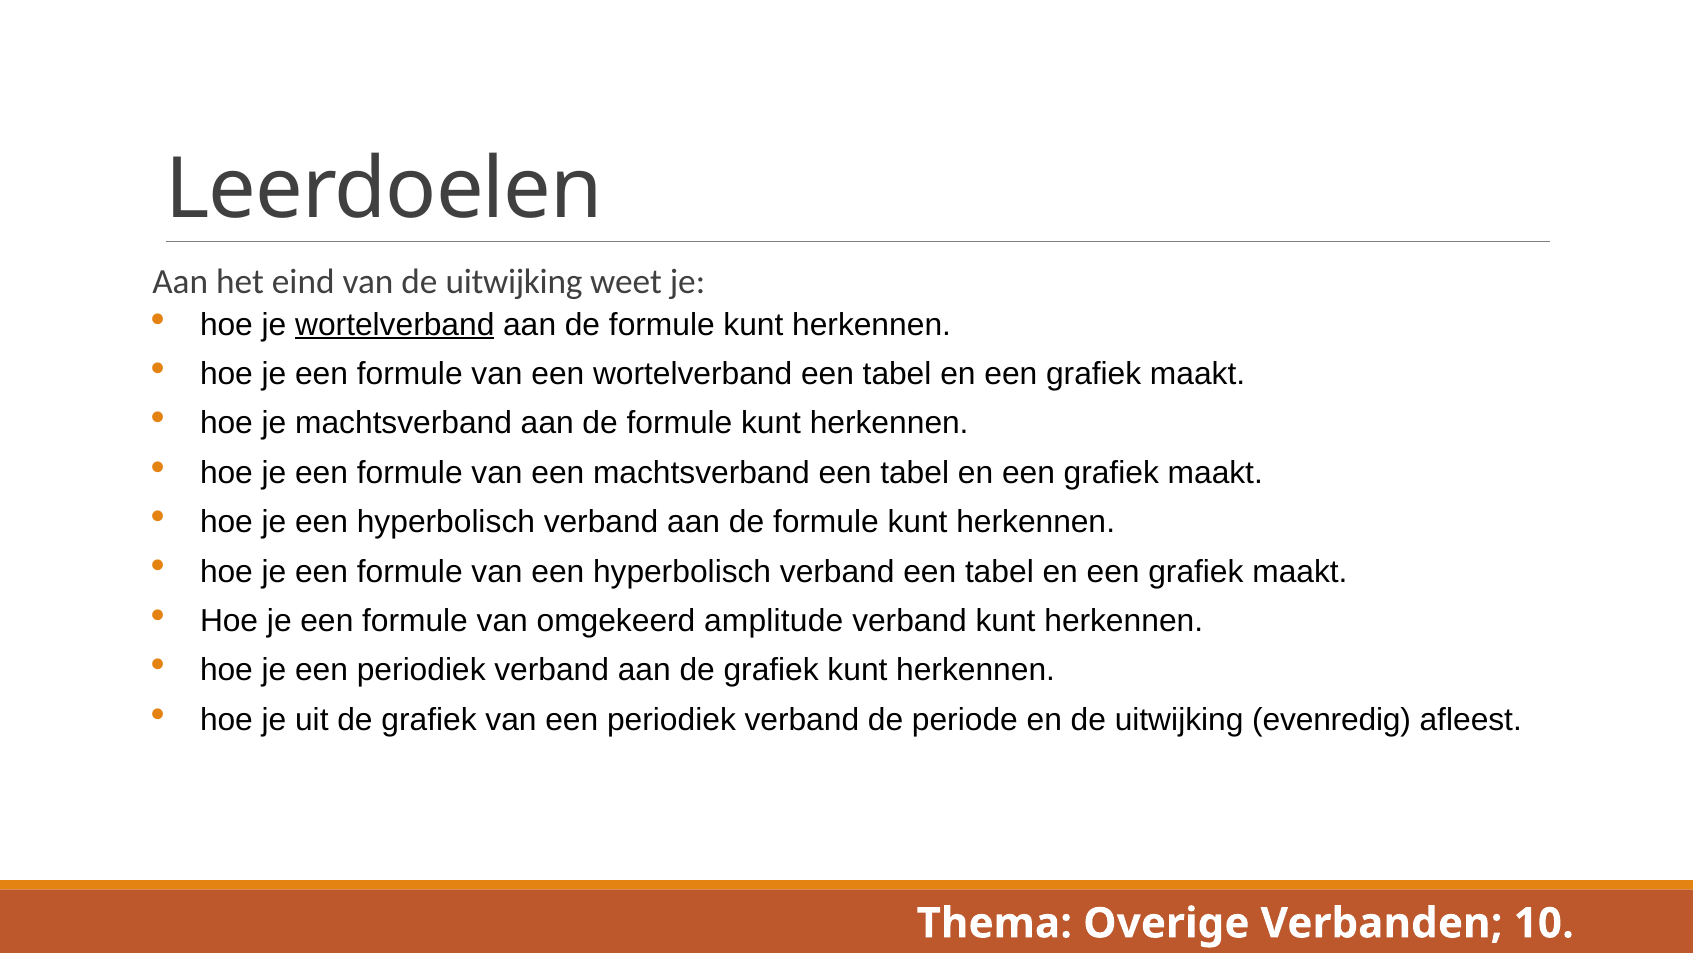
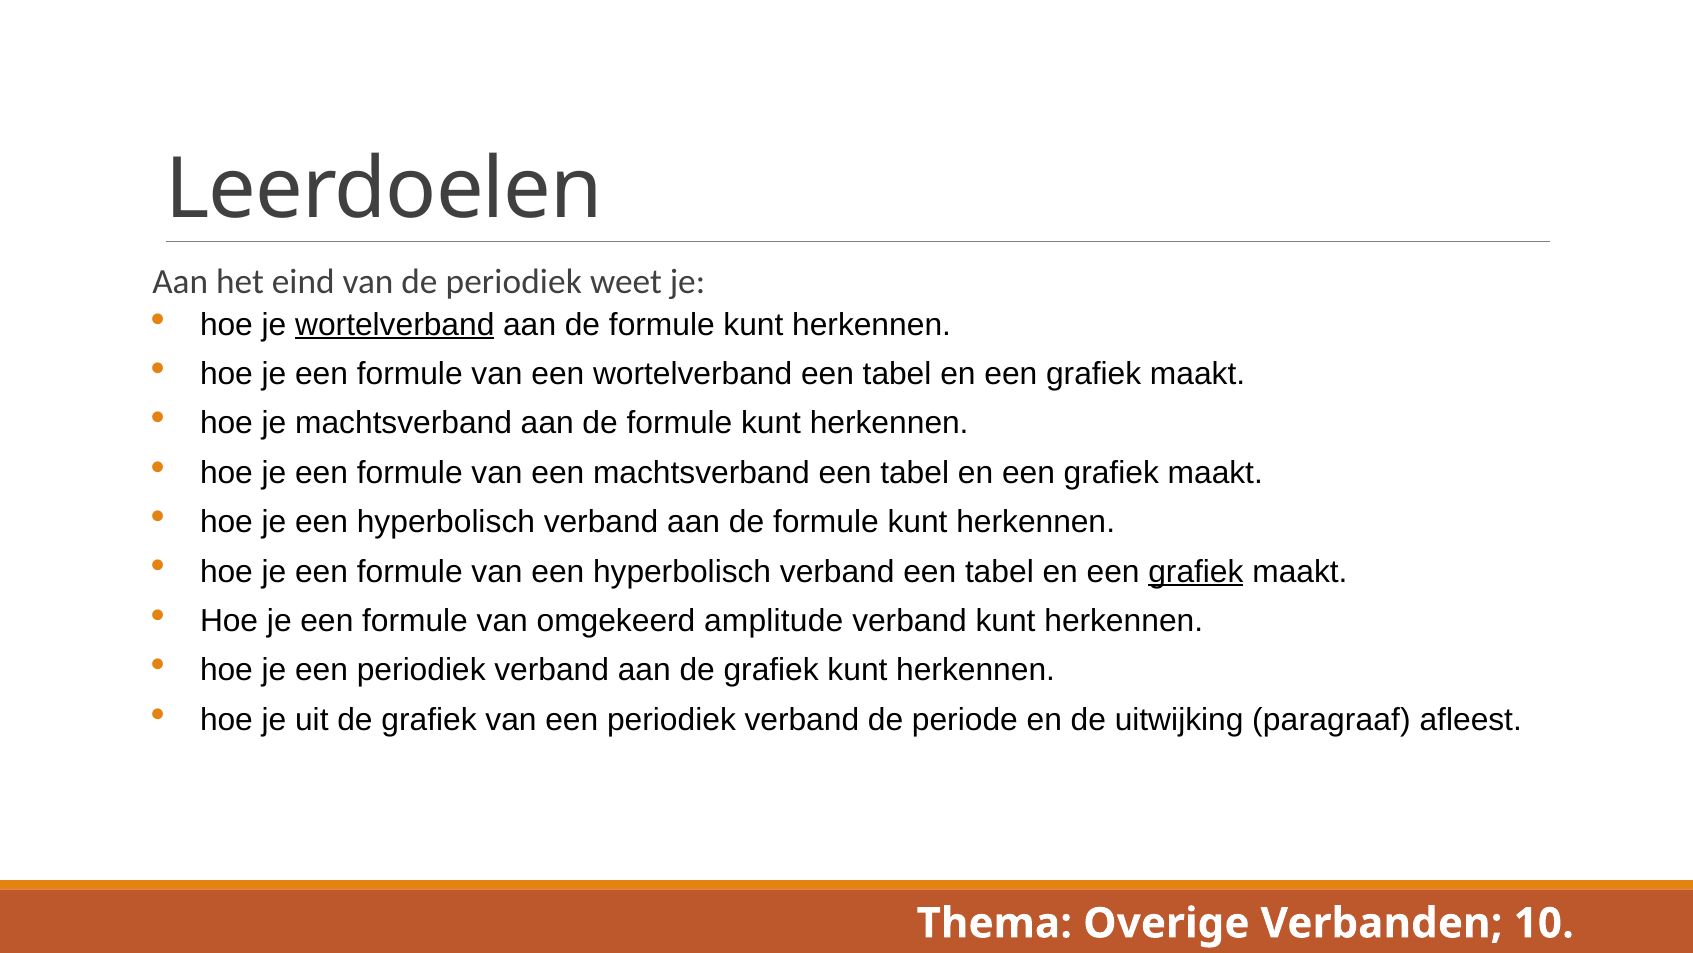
van de uitwijking: uitwijking -> periodiek
grafiek at (1196, 571) underline: none -> present
evenredig: evenredig -> paragraaf
